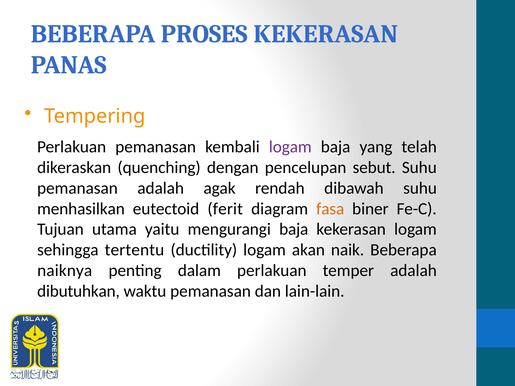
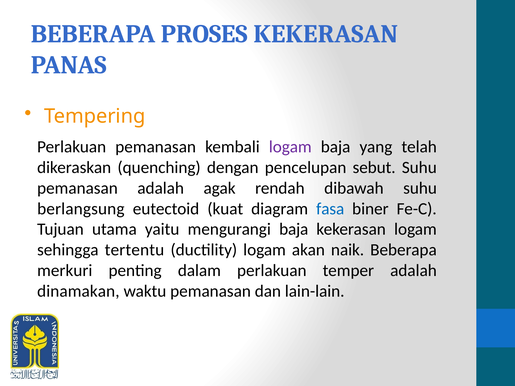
menhasilkan: menhasilkan -> berlangsung
ferit: ferit -> kuat
fasa colour: orange -> blue
naiknya: naiknya -> merkuri
dibutuhkan: dibutuhkan -> dinamakan
